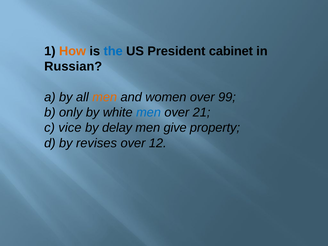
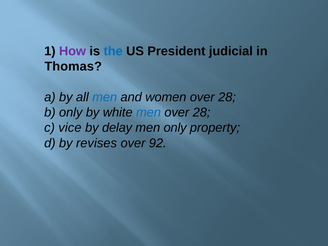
How colour: orange -> purple
cabinet: cabinet -> judicial
Russian: Russian -> Thomas
men at (105, 97) colour: orange -> blue
women over 99: 99 -> 28
21 at (202, 112): 21 -> 28
men give: give -> only
12: 12 -> 92
